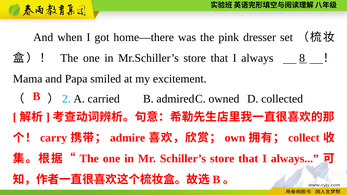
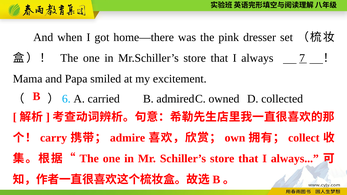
8: 8 -> 7
2: 2 -> 6
